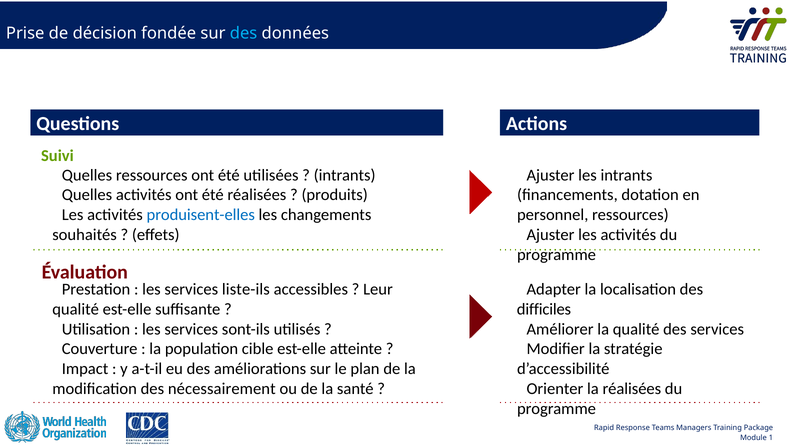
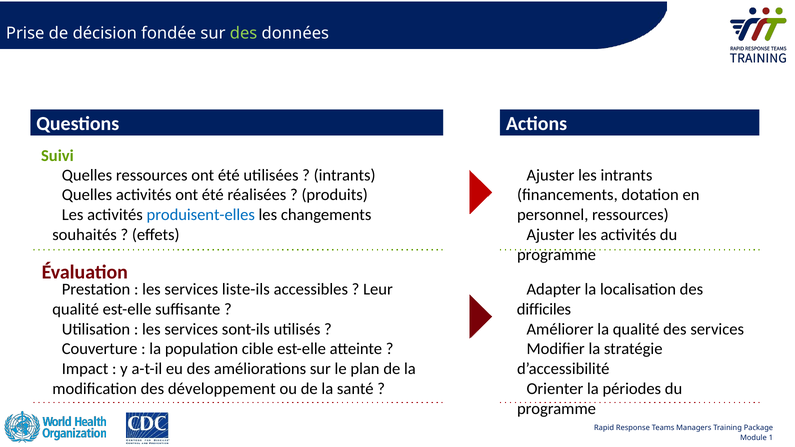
des at (244, 33) colour: light blue -> light green
nécessairement: nécessairement -> développement
la réalisées: réalisées -> périodes
